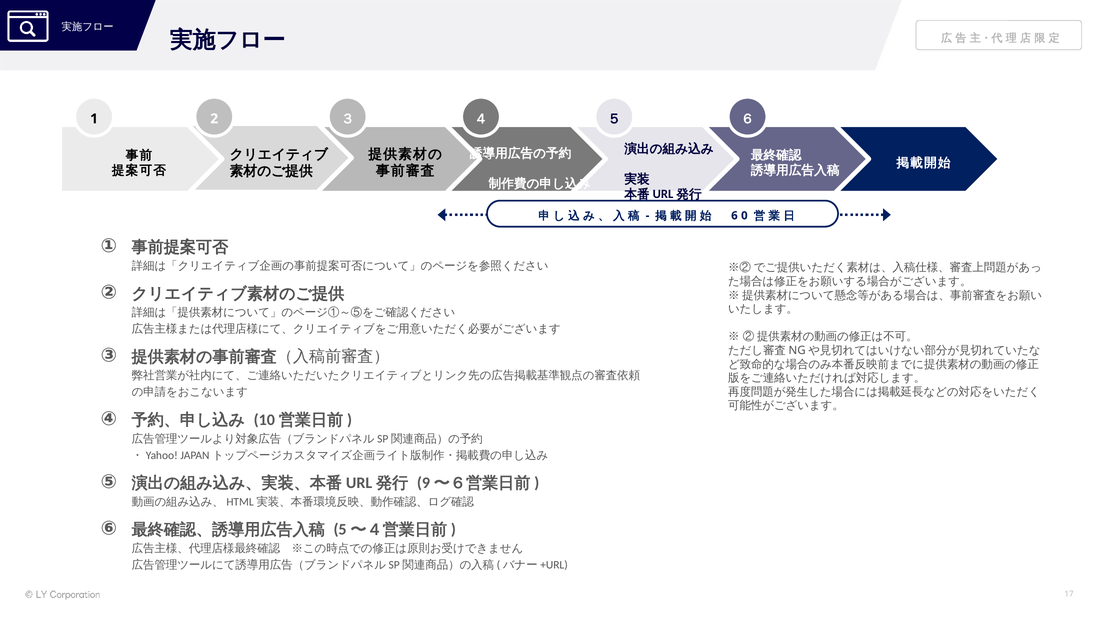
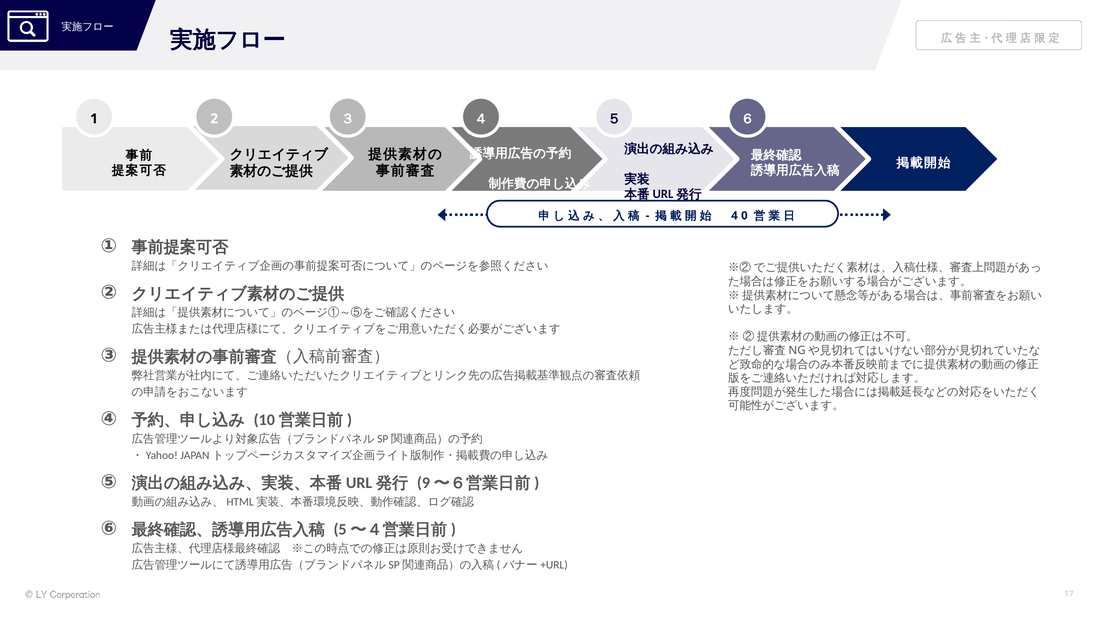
6: 6 -> 4
